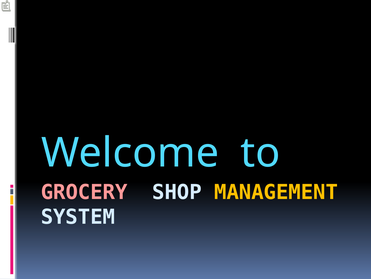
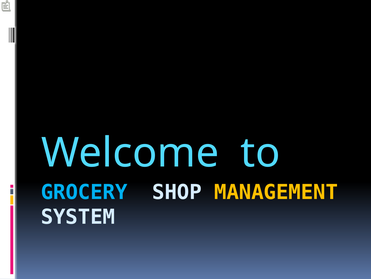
GROCERY colour: pink -> light blue
